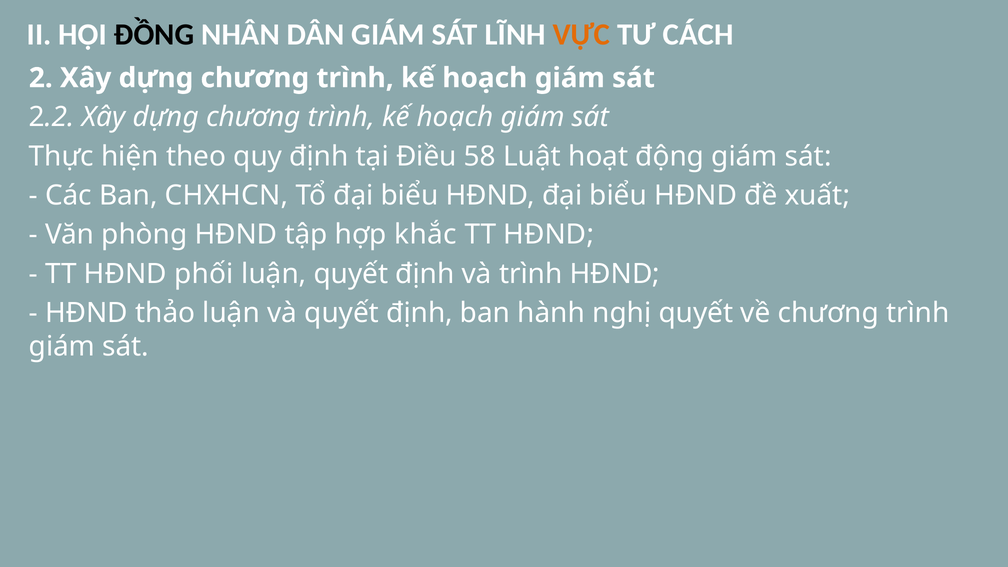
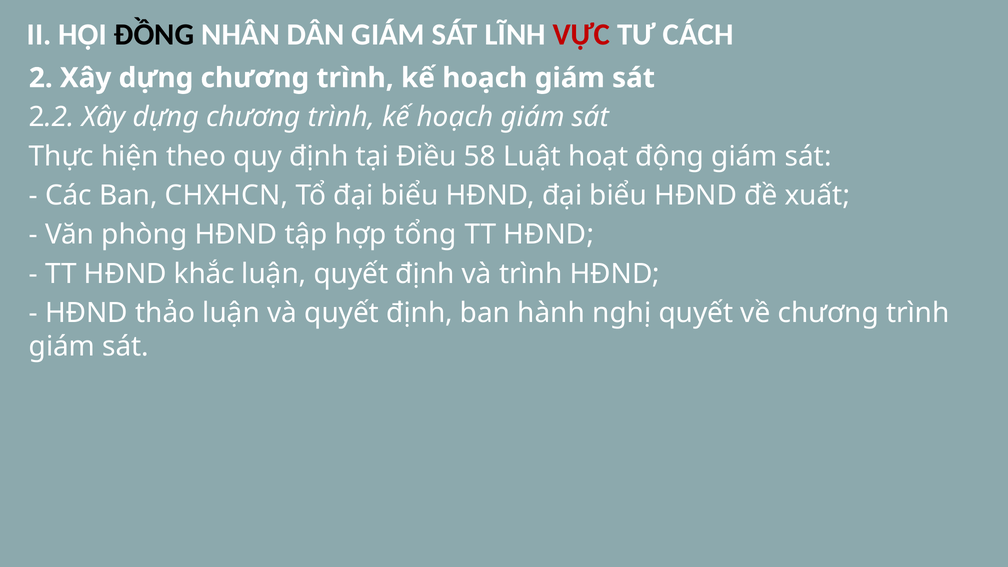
VỰC colour: orange -> red
khắc: khắc -> tổng
phối: phối -> khắc
